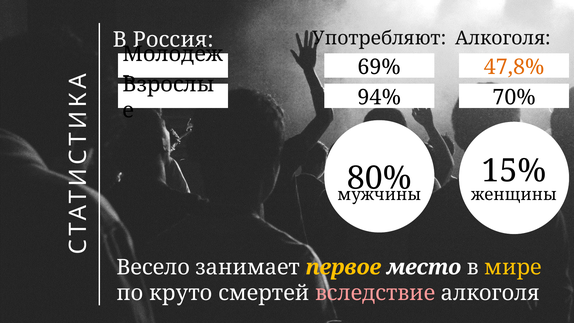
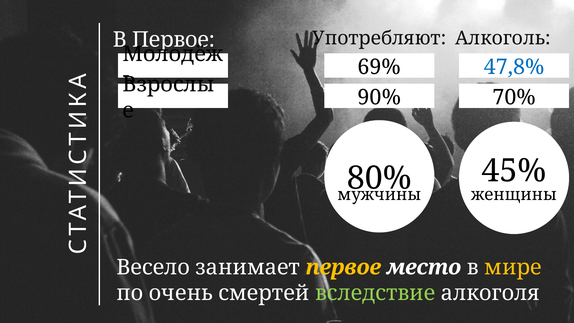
Употребляют Алкоголя: Алкоголя -> Алкоголь
В Россия: Россия -> Первое
47,8% colour: orange -> blue
94%: 94% -> 90%
15%: 15% -> 45%
круто: круто -> очень
вследствие colour: pink -> light green
